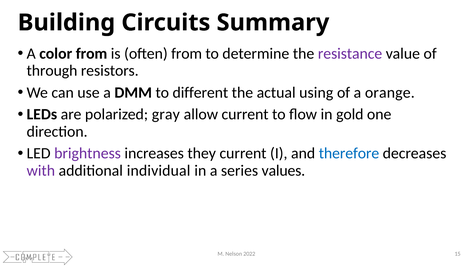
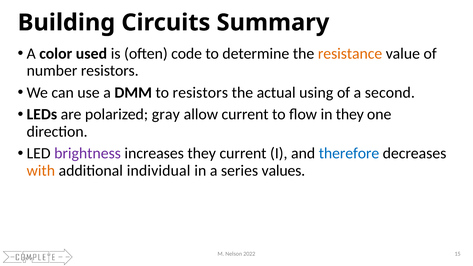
color from: from -> used
often from: from -> code
resistance colour: purple -> orange
through: through -> number
to different: different -> resistors
orange: orange -> second
in gold: gold -> they
with colour: purple -> orange
